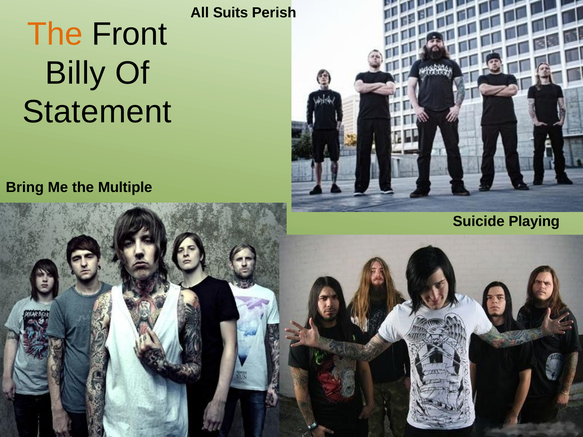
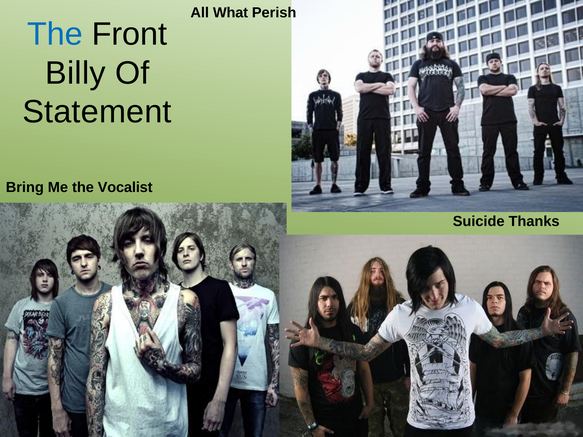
Suits: Suits -> What
The at (55, 34) colour: orange -> blue
Multiple: Multiple -> Vocalist
Playing: Playing -> Thanks
